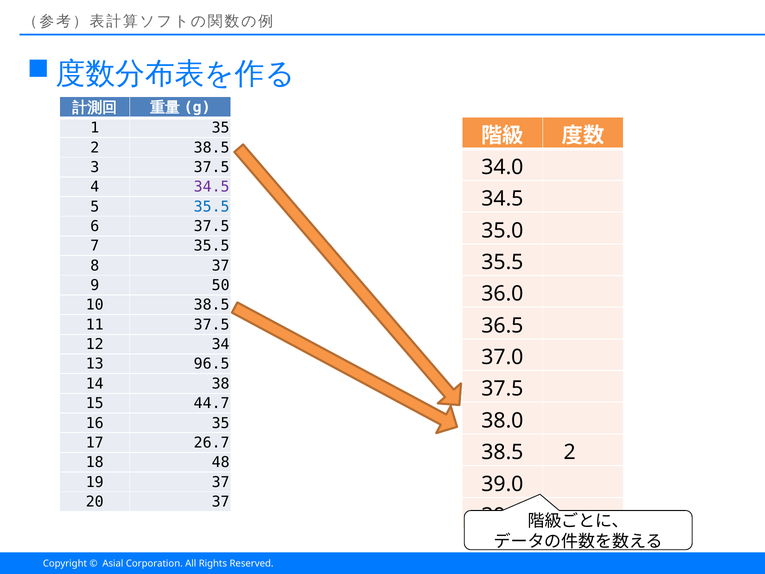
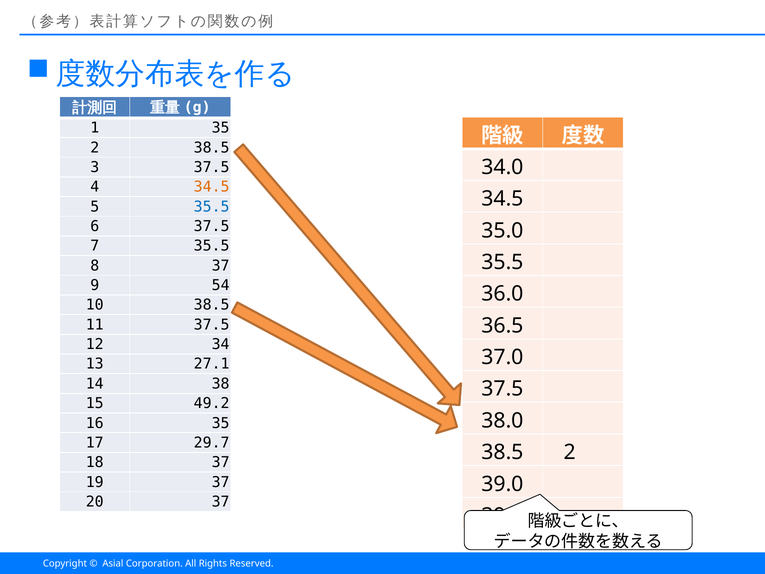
34.5 at (212, 187) colour: purple -> orange
50: 50 -> 54
96.5: 96.5 -> 27.1
44.7: 44.7 -> 49.2
26.7: 26.7 -> 29.7
18 48: 48 -> 37
